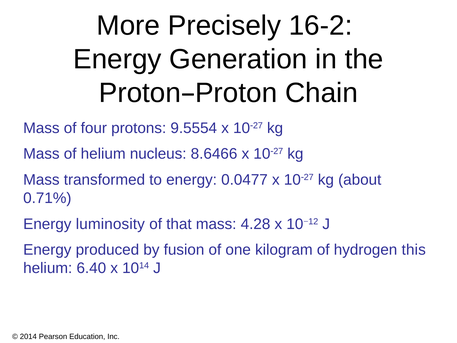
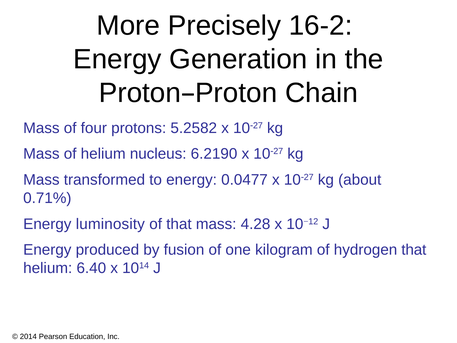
9.5554: 9.5554 -> 5.2582
8.6466: 8.6466 -> 6.2190
hydrogen this: this -> that
